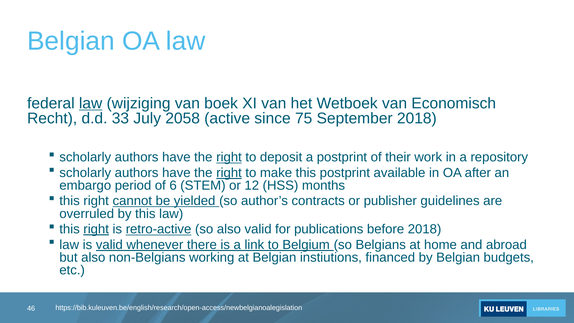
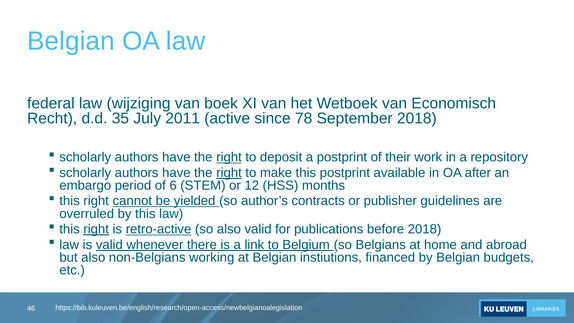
law at (91, 103) underline: present -> none
33: 33 -> 35
2058: 2058 -> 2011
75: 75 -> 78
